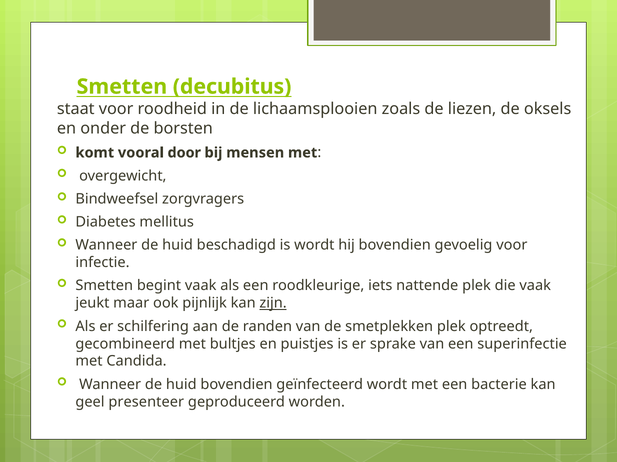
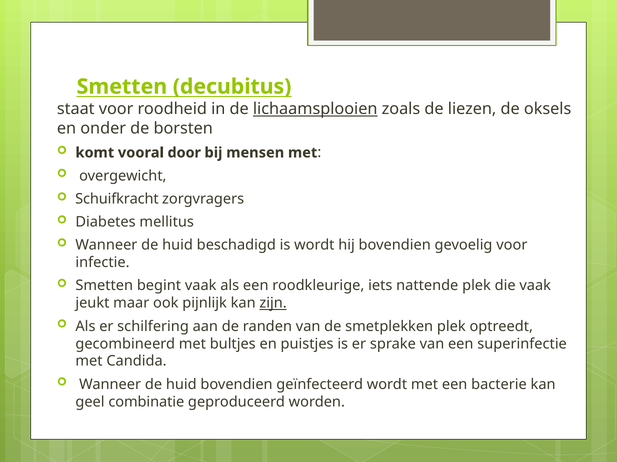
lichaamsplooien underline: none -> present
Bindweefsel: Bindweefsel -> Schuifkracht
presenteer: presenteer -> combinatie
